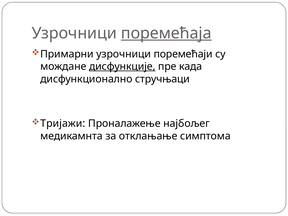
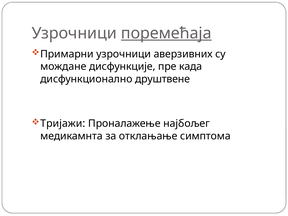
поремећаји: поремећаји -> аверзивних
дисфункције underline: present -> none
стручњаци: стручњаци -> друштвене
